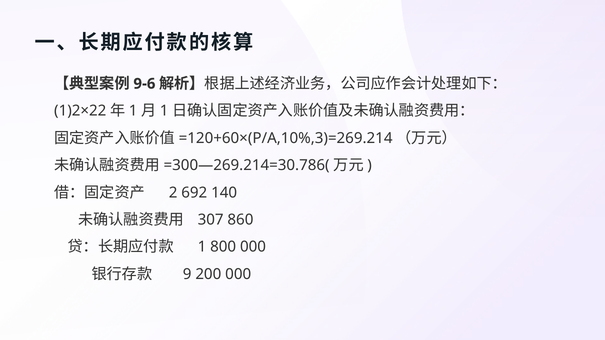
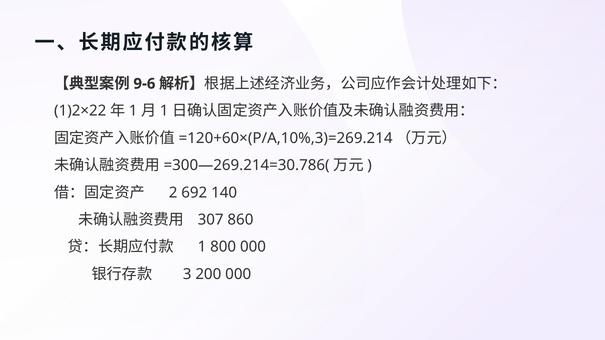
9: 9 -> 3
